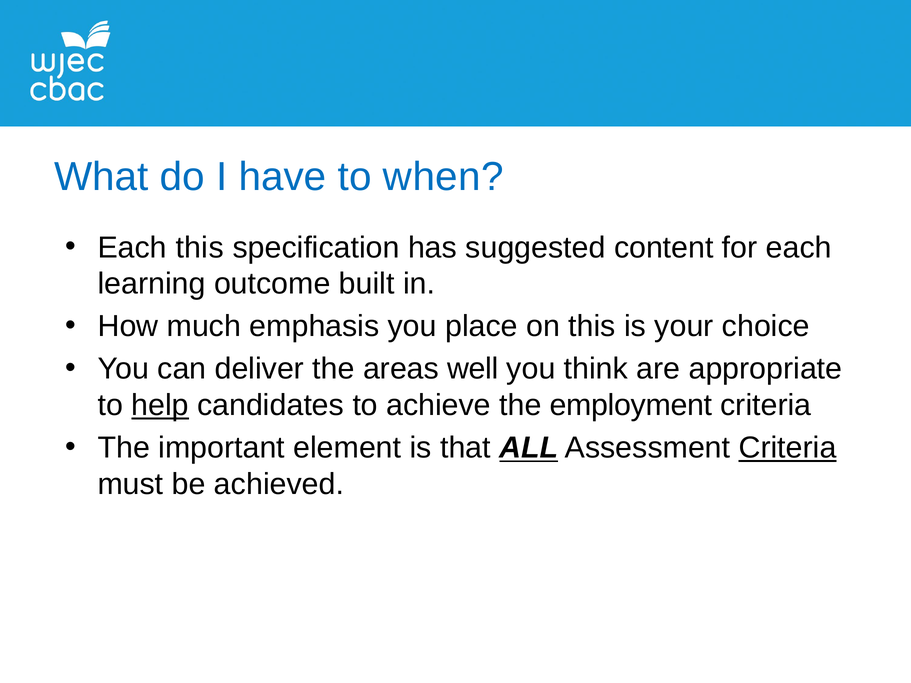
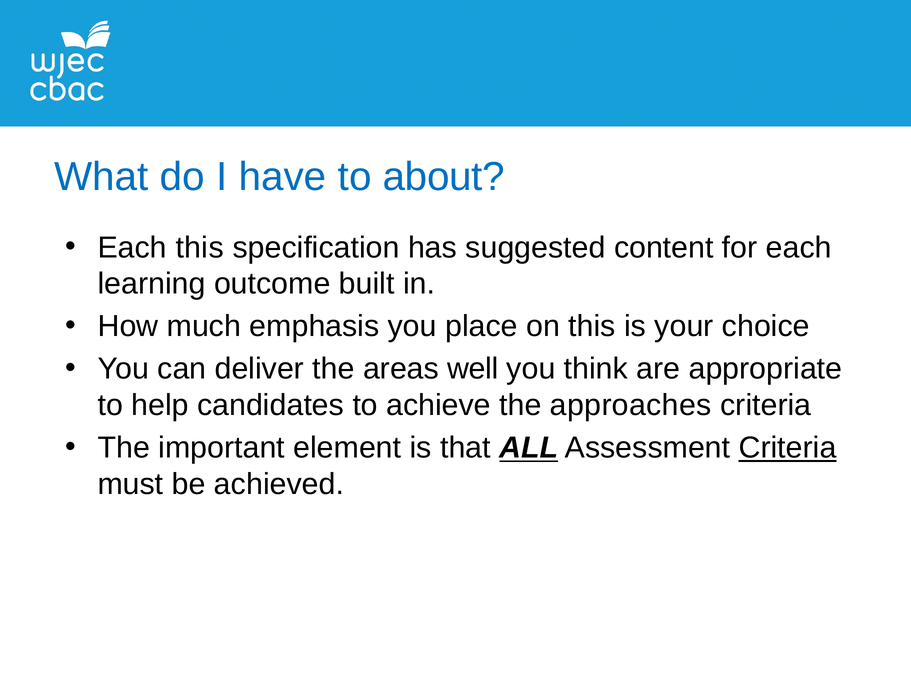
when: when -> about
help underline: present -> none
employment: employment -> approaches
